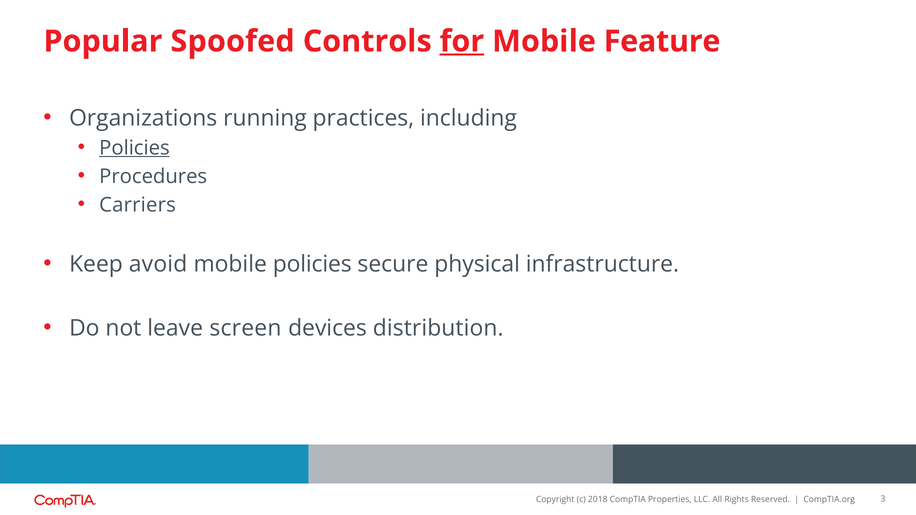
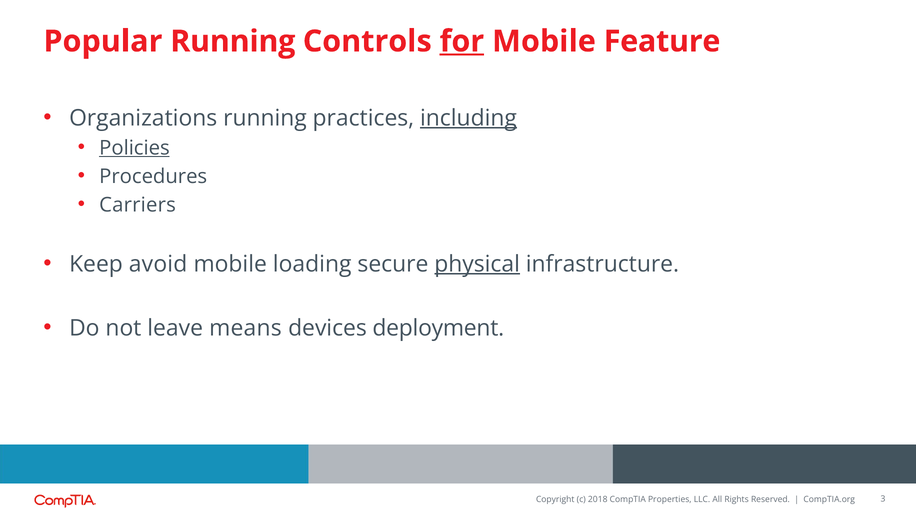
Popular Spoofed: Spoofed -> Running
including underline: none -> present
mobile policies: policies -> loading
physical underline: none -> present
screen: screen -> means
distribution: distribution -> deployment
